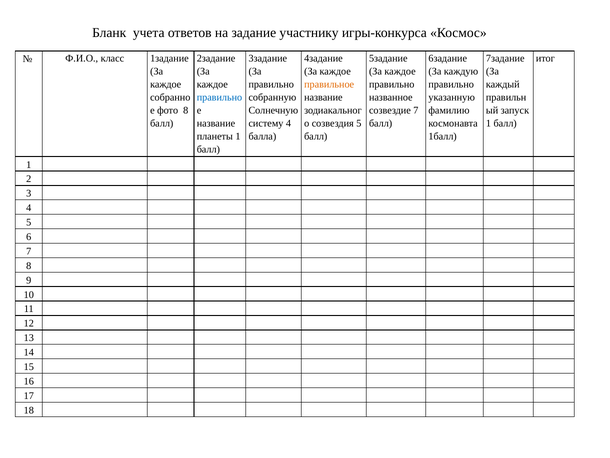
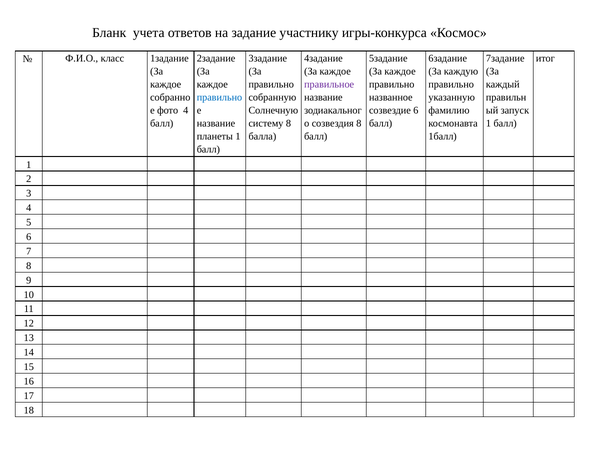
правильное colour: orange -> purple
фото 8: 8 -> 4
созвездие 7: 7 -> 6
систему 4: 4 -> 8
созвездия 5: 5 -> 8
